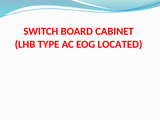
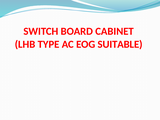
LOCATED: LOCATED -> SUITABLE
